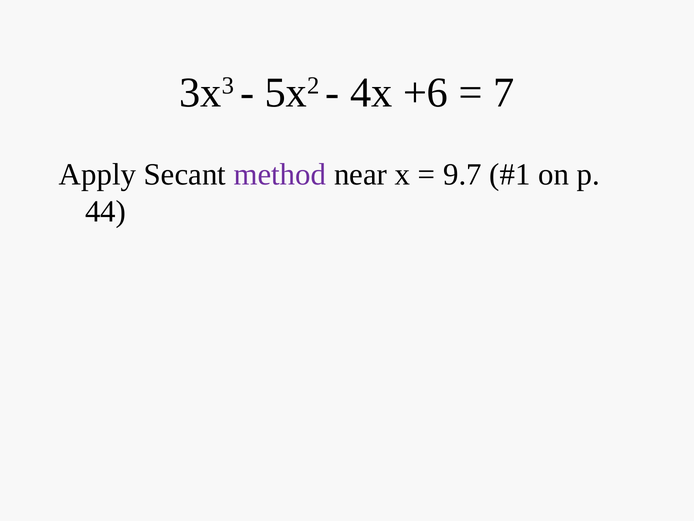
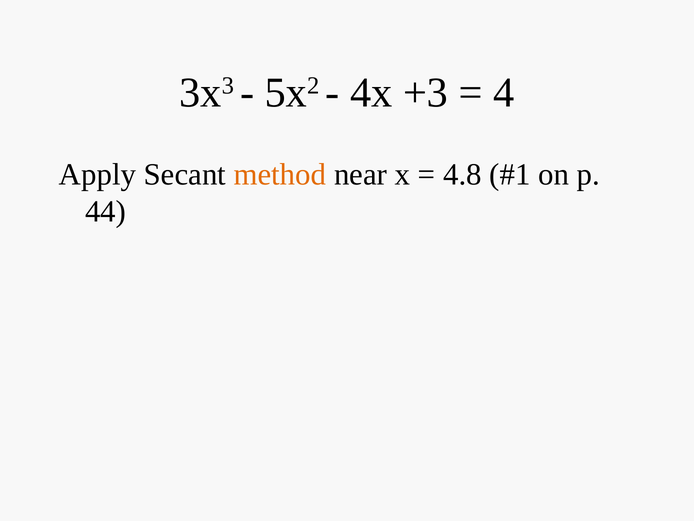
+6: +6 -> +3
7: 7 -> 4
method colour: purple -> orange
9.7: 9.7 -> 4.8
